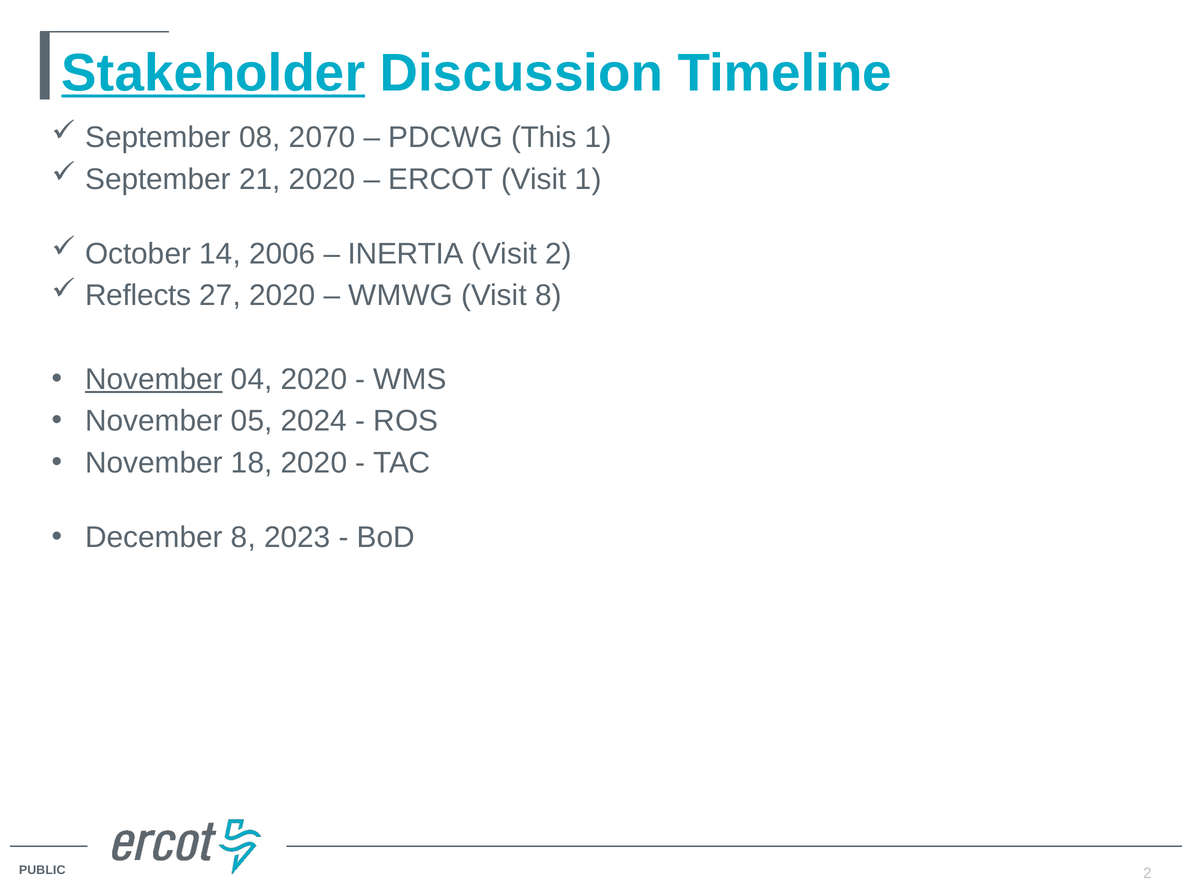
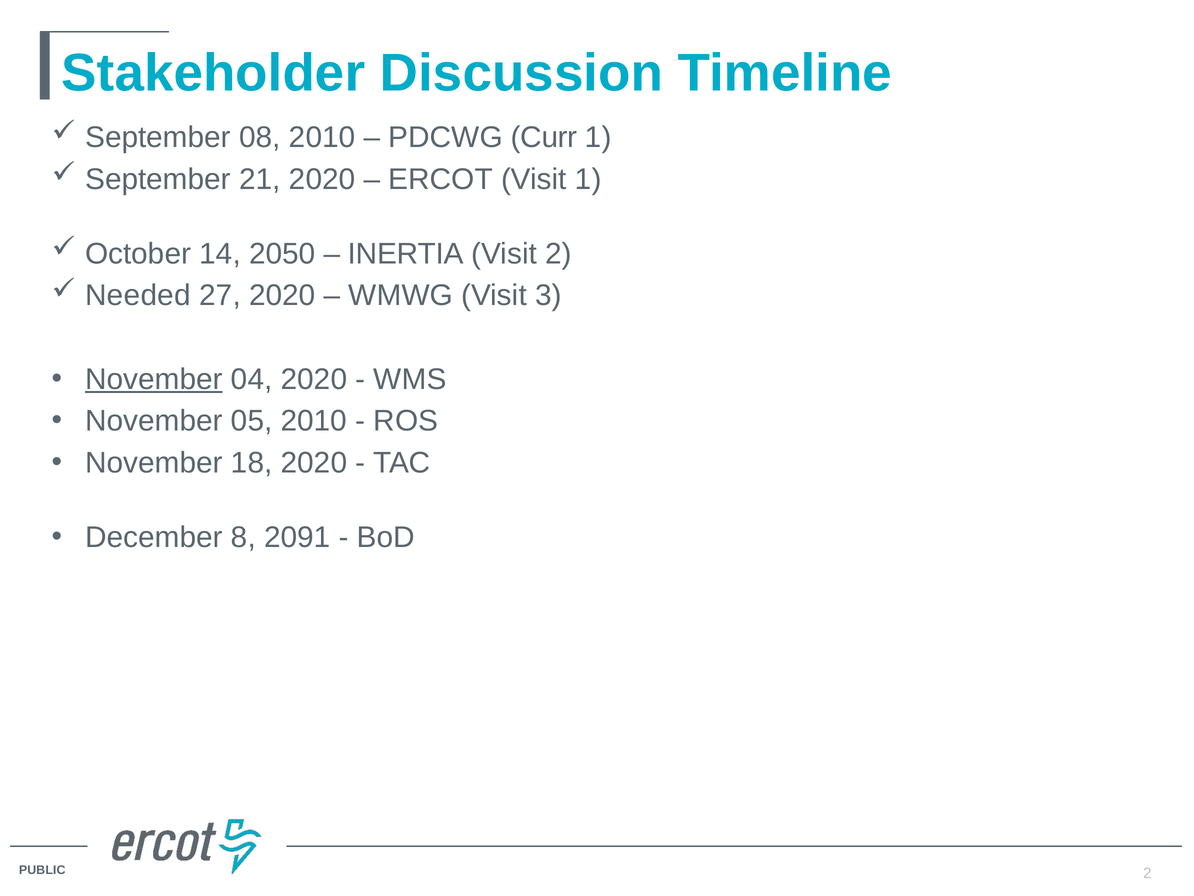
Stakeholder underline: present -> none
08 2070: 2070 -> 2010
This: This -> Curr
2006: 2006 -> 2050
Reflects: Reflects -> Needed
Visit 8: 8 -> 3
05 2024: 2024 -> 2010
2023: 2023 -> 2091
